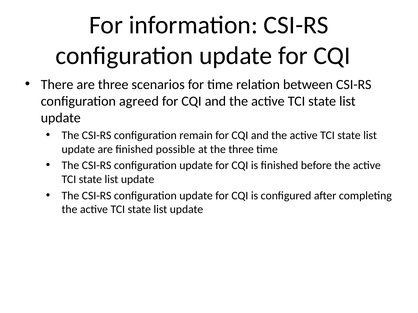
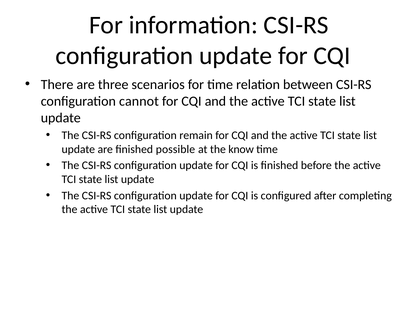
agreed: agreed -> cannot
the three: three -> know
